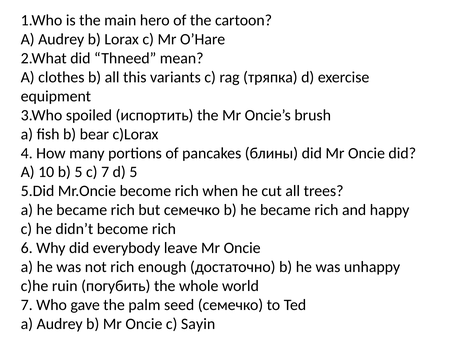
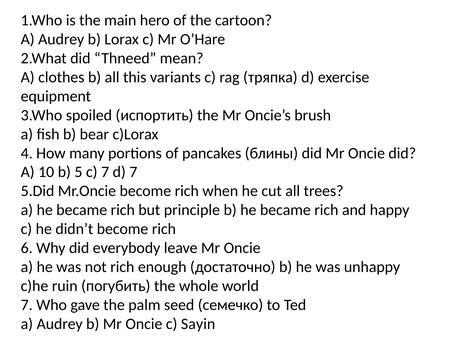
d 5: 5 -> 7
but семeчко: семeчко -> principle
